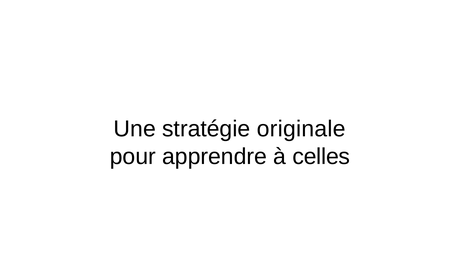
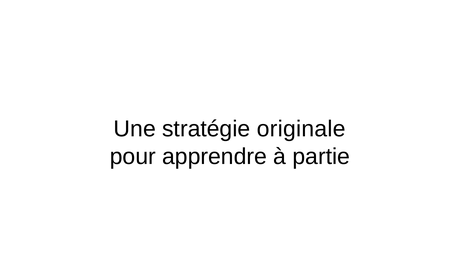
celles: celles -> partie
